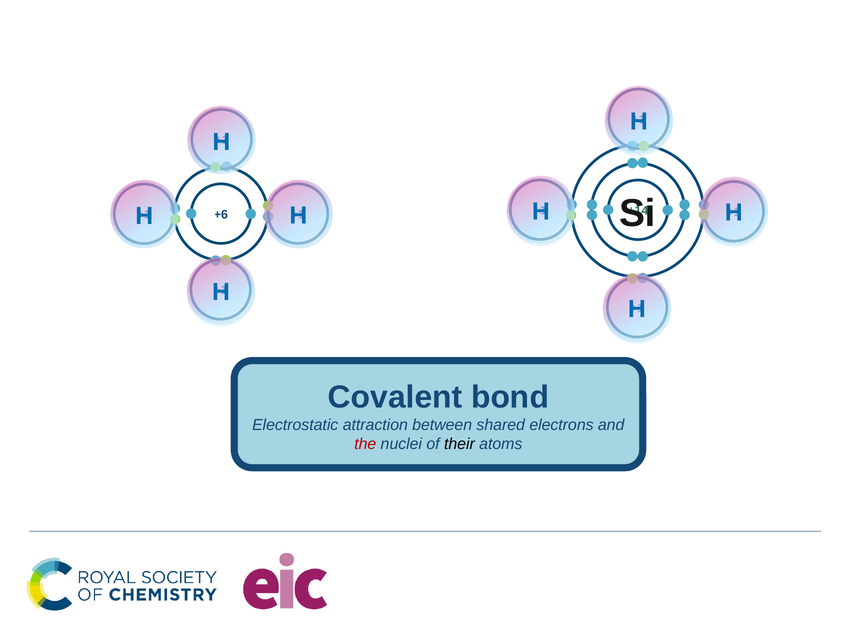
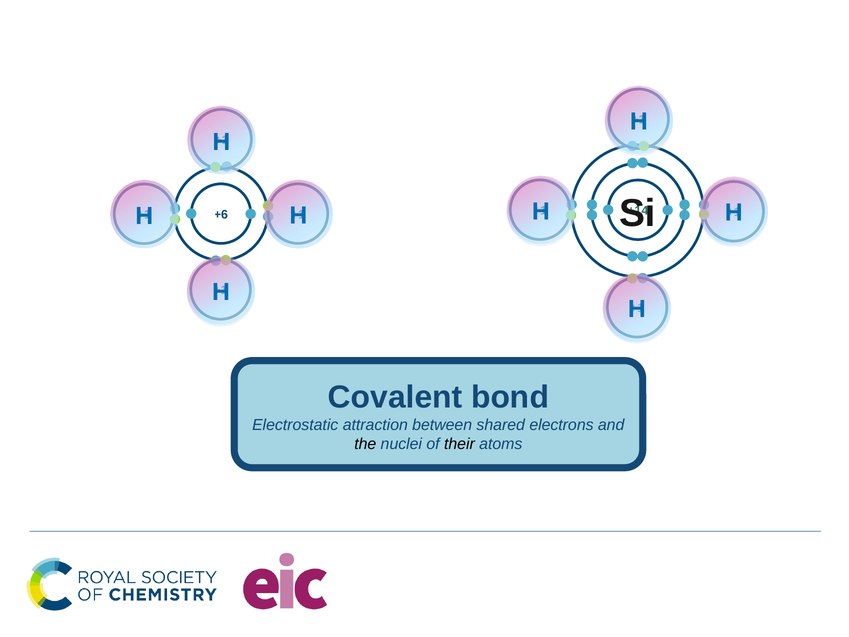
the colour: red -> black
